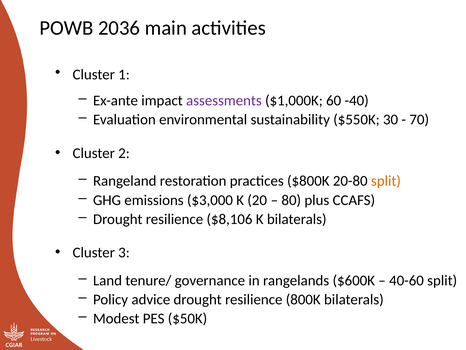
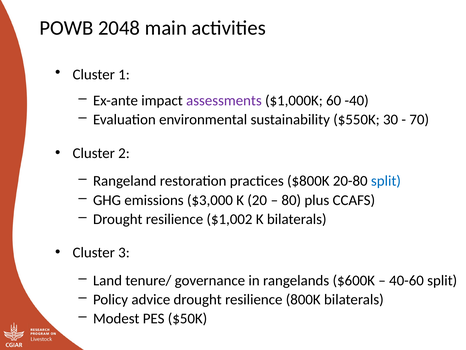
2036: 2036 -> 2048
split at (386, 181) colour: orange -> blue
$8,106: $8,106 -> $1,002
